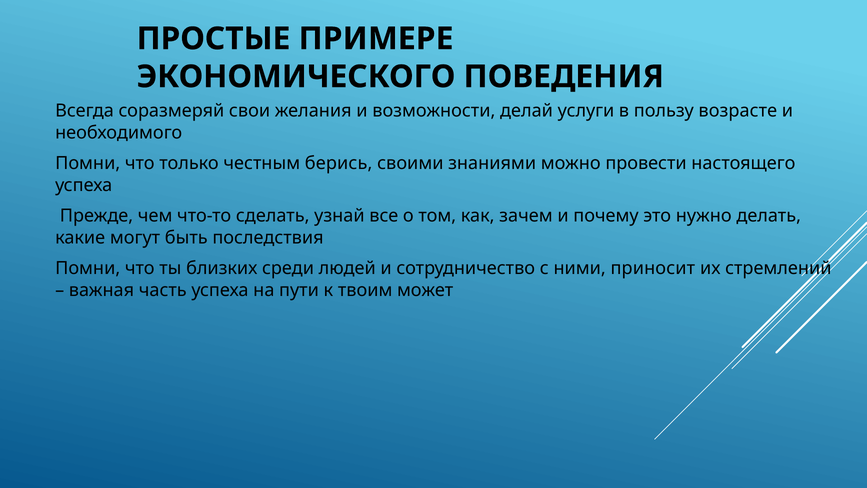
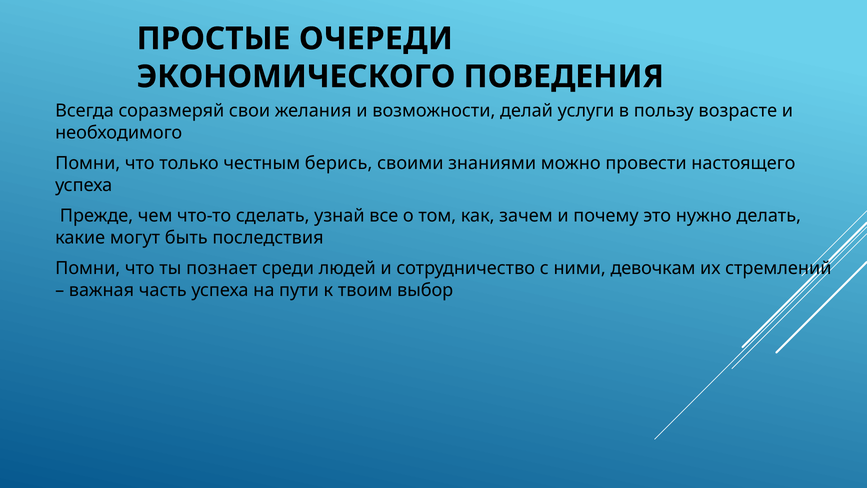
ПРИМЕРЕ: ПРИМЕРЕ -> ОЧЕРЕДИ
близких: близких -> познает
приносит: приносит -> девочкам
может: может -> выбор
